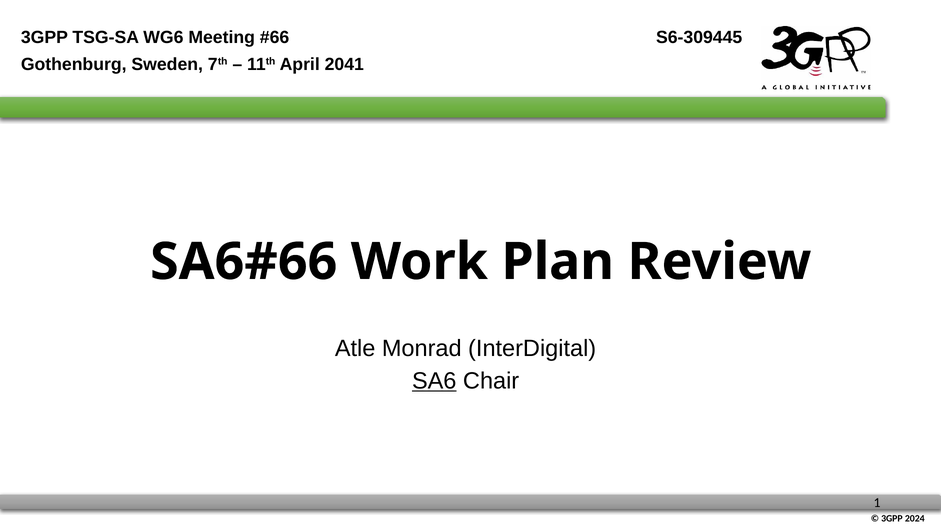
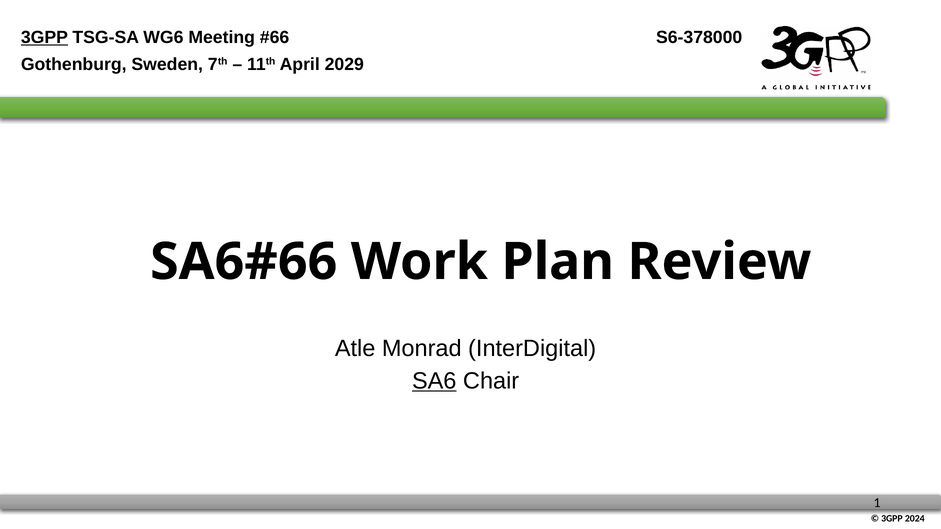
3GPP at (44, 37) underline: none -> present
S6-309445: S6-309445 -> S6-378000
2041: 2041 -> 2029
